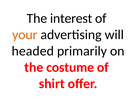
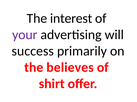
your colour: orange -> purple
headed: headed -> success
costume: costume -> believes
